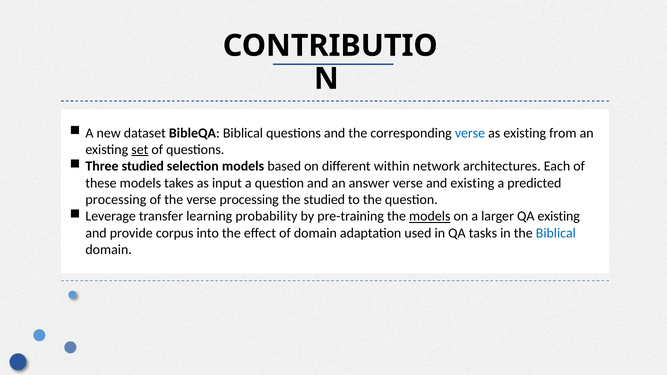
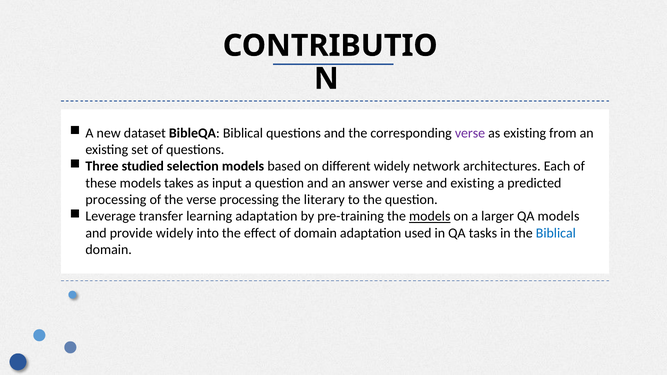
verse at (470, 133) colour: blue -> purple
set underline: present -> none
different within: within -> widely
the studied: studied -> literary
learning probability: probability -> adaptation
QA existing: existing -> models
provide corpus: corpus -> widely
